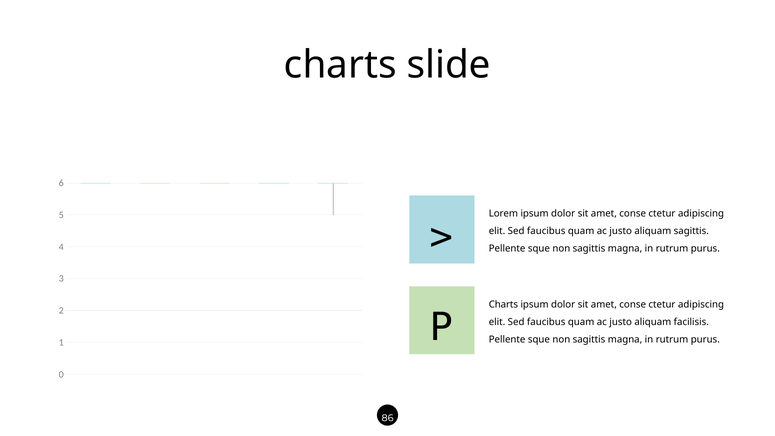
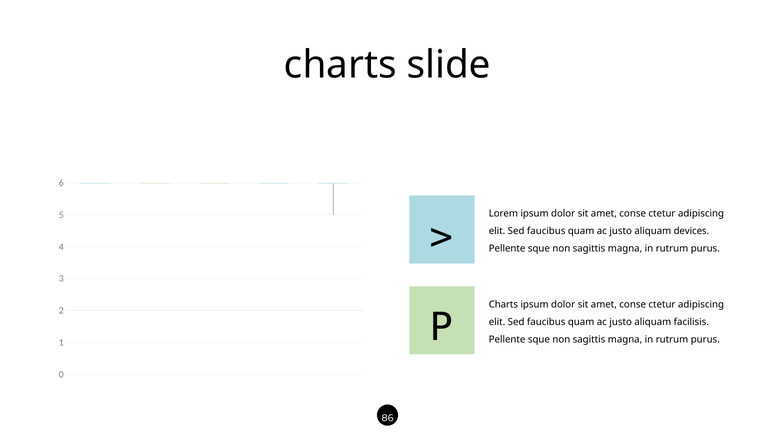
aliquam sagittis: sagittis -> devices
